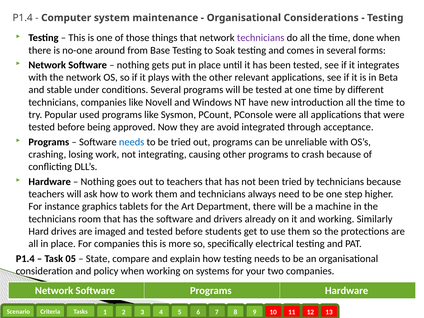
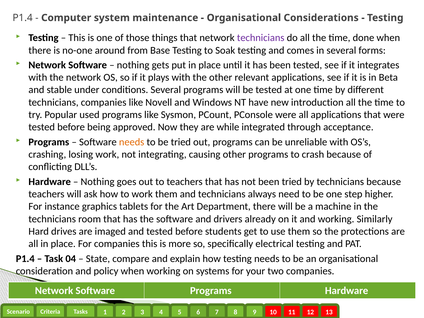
avoid: avoid -> while
needs at (132, 142) colour: blue -> orange
05: 05 -> 04
